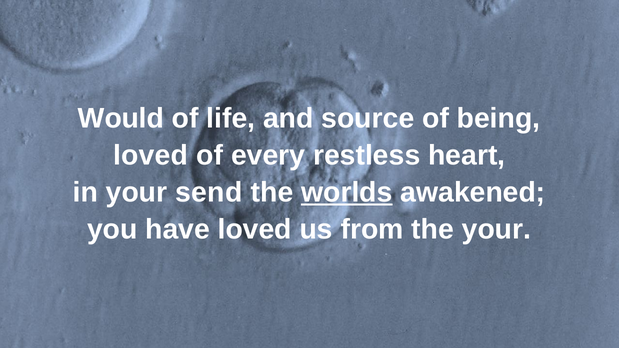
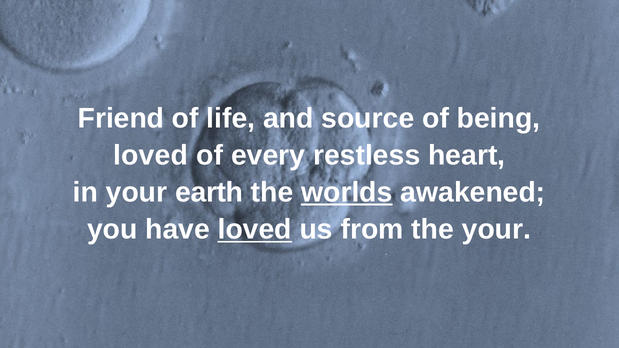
Would: Would -> Friend
send: send -> earth
loved at (255, 230) underline: none -> present
